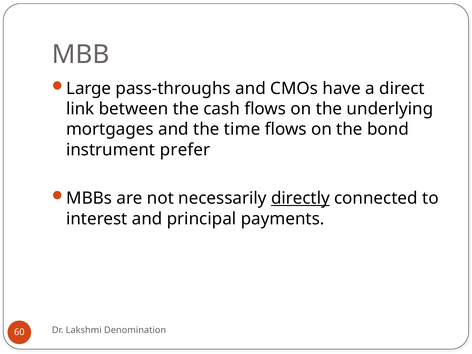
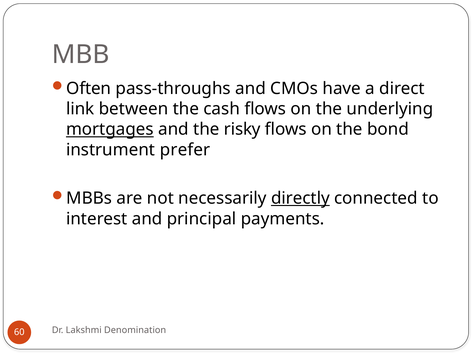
Large: Large -> Often
mortgages underline: none -> present
time: time -> risky
